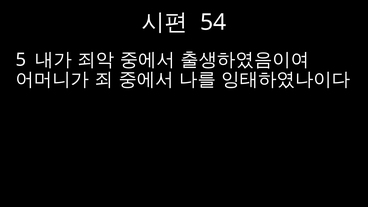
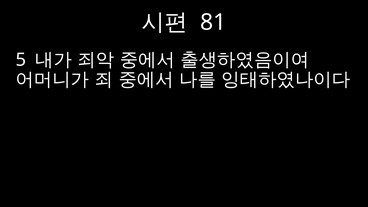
54: 54 -> 81
